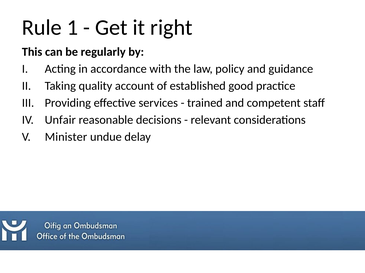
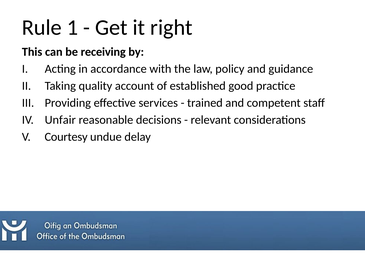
regularly: regularly -> receiving
Minister: Minister -> Courtesy
